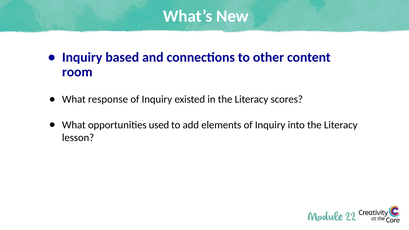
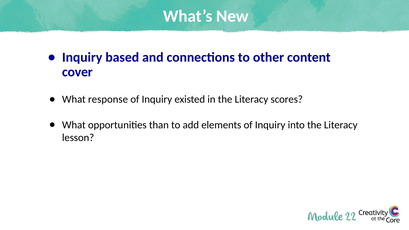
room: room -> cover
used: used -> than
